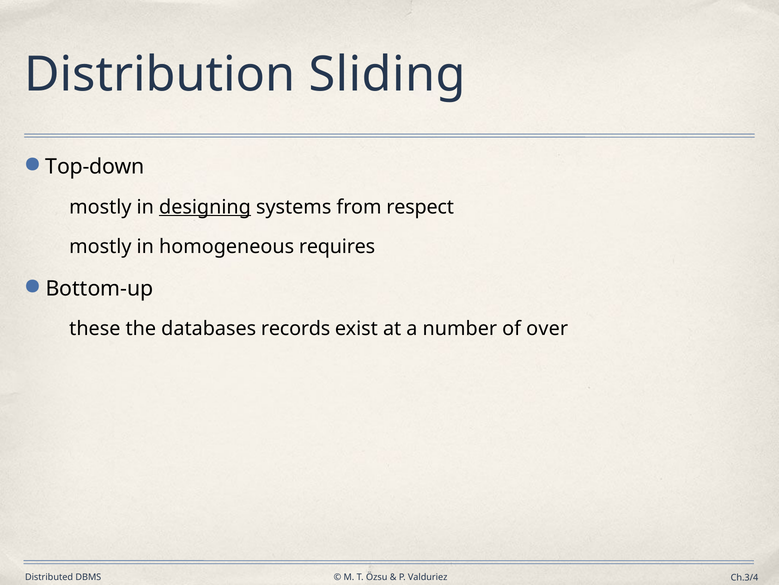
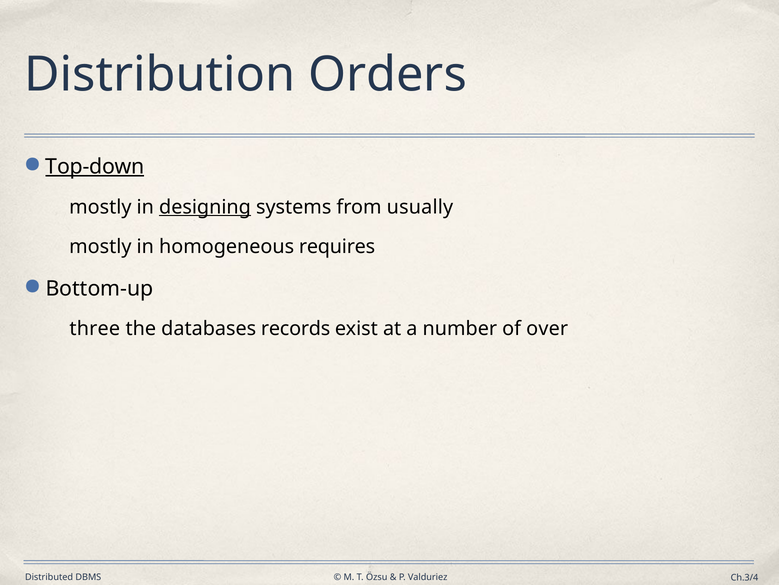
Sliding: Sliding -> Orders
Top-down underline: none -> present
respect: respect -> usually
these: these -> three
